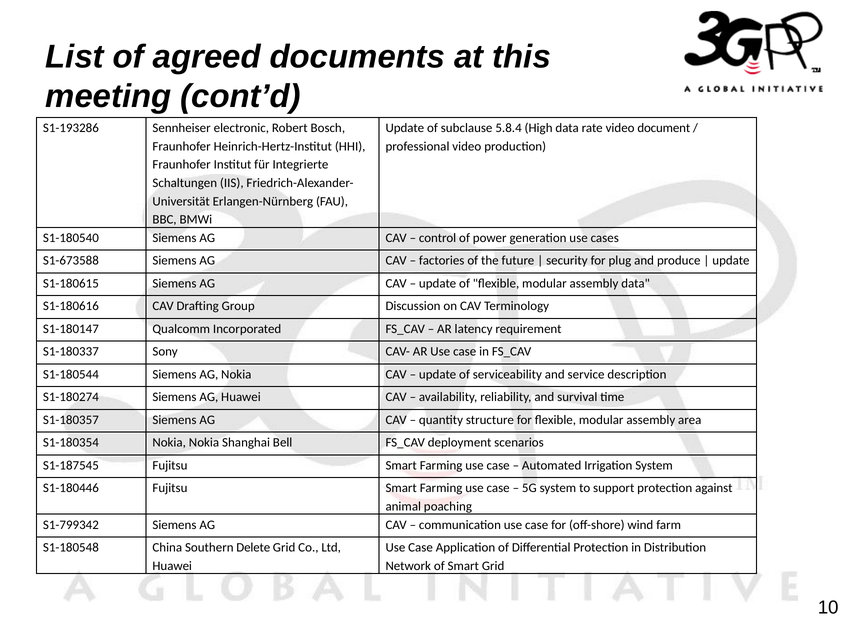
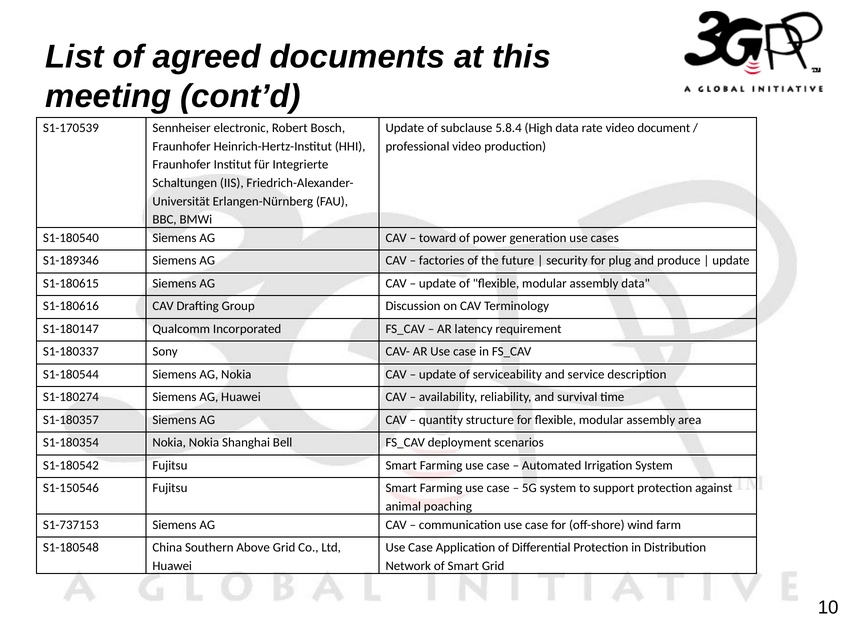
S1-193286: S1-193286 -> S1-170539
control: control -> toward
S1-673588: S1-673588 -> S1-189346
S1-187545: S1-187545 -> S1-180542
S1-180446: S1-180446 -> S1-150546
S1-799342: S1-799342 -> S1-737153
Delete: Delete -> Above
